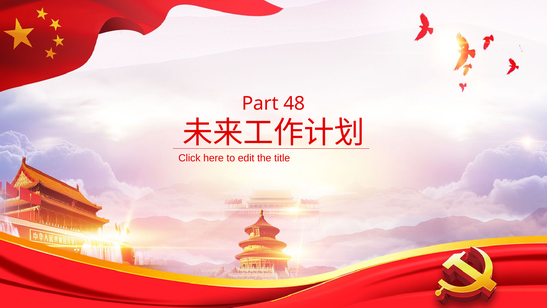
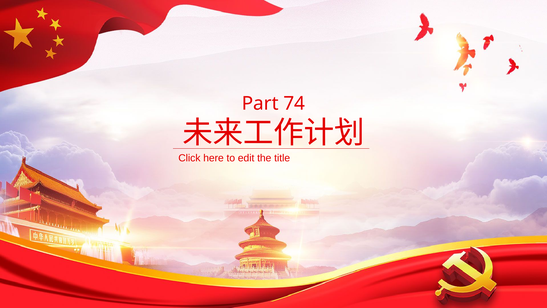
48: 48 -> 74
